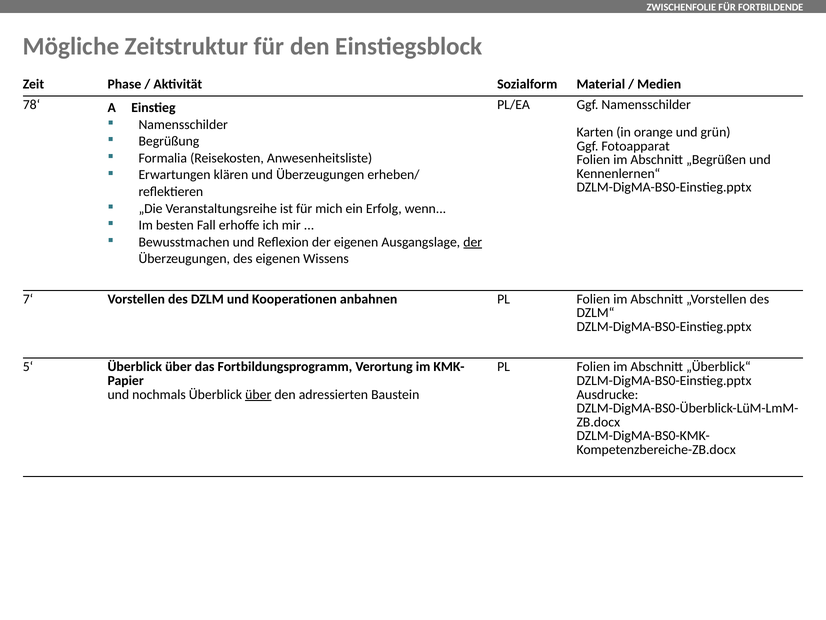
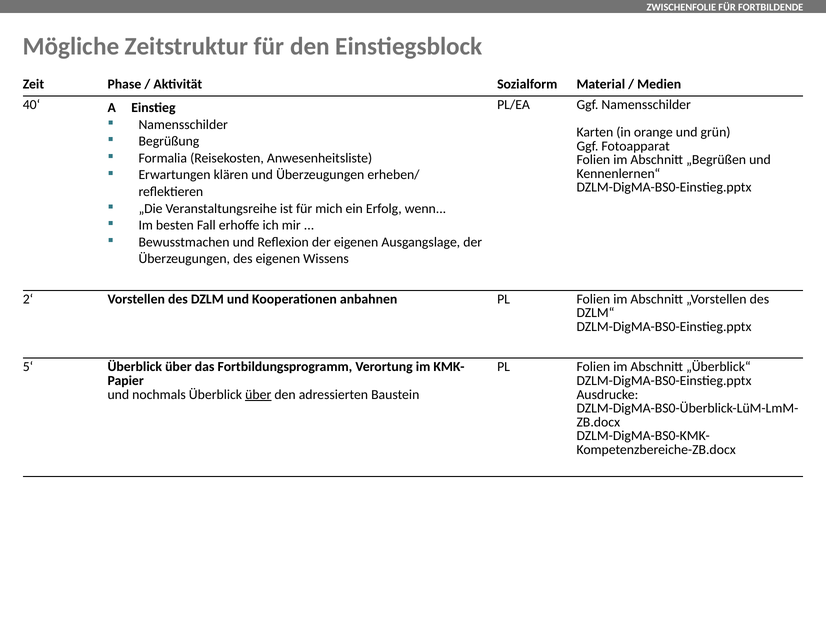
78‘: 78‘ -> 40‘
der at (473, 242) underline: present -> none
7‘: 7‘ -> 2‘
